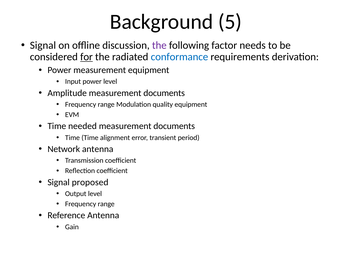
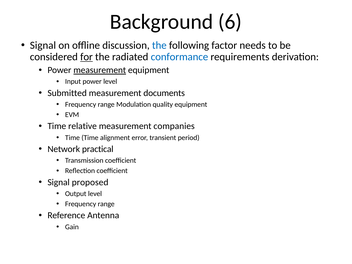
5: 5 -> 6
the at (159, 45) colour: purple -> blue
measurement at (100, 70) underline: none -> present
Amplitude: Amplitude -> Submitted
needed: needed -> relative
documents at (174, 126): documents -> companies
Network antenna: antenna -> practical
